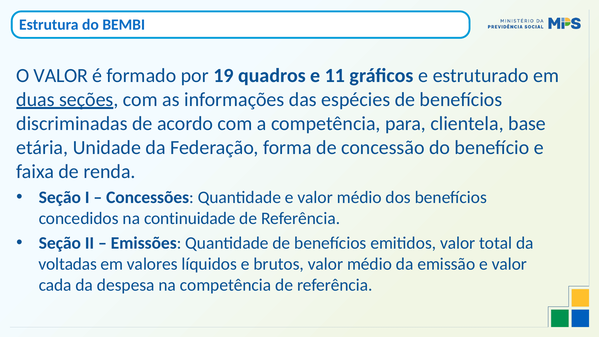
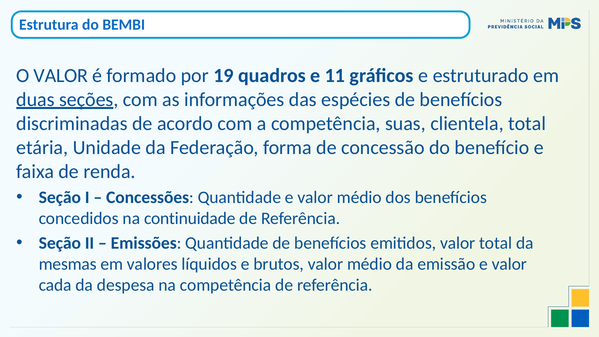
para: para -> suas
clientela base: base -> total
voltadas: voltadas -> mesmas
